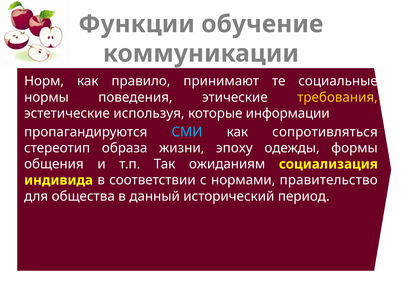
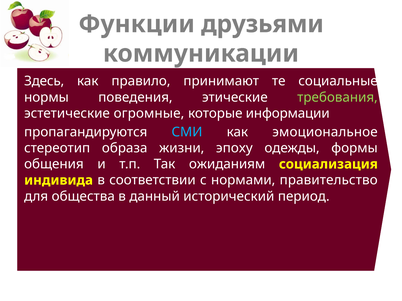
обучение: обучение -> друзьями
Норм: Норм -> Здесь
требования colour: yellow -> light green
используя: используя -> огромные
сопротивляться: сопротивляться -> эмоциональное
